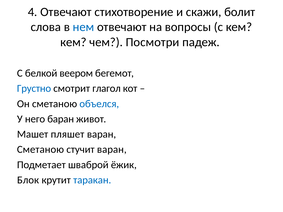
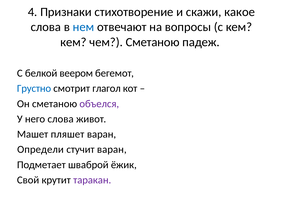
4 Отвечают: Отвечают -> Признаки
болит: болит -> какое
чем Посмотри: Посмотри -> Сметаною
объелся colour: blue -> purple
него баран: баран -> слова
Сметаною at (40, 150): Сметаною -> Определи
Блок: Блок -> Свой
таракан colour: blue -> purple
